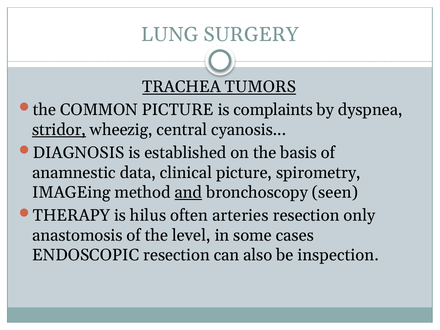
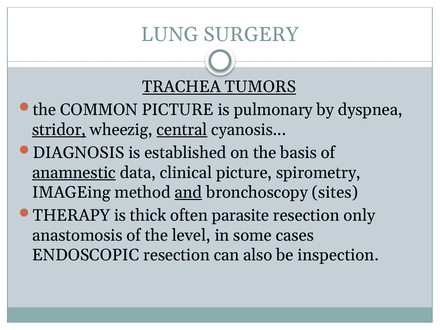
complaints: complaints -> pulmonary
central underline: none -> present
anamnestic underline: none -> present
seen: seen -> sites
hilus: hilus -> thick
arteries: arteries -> parasite
